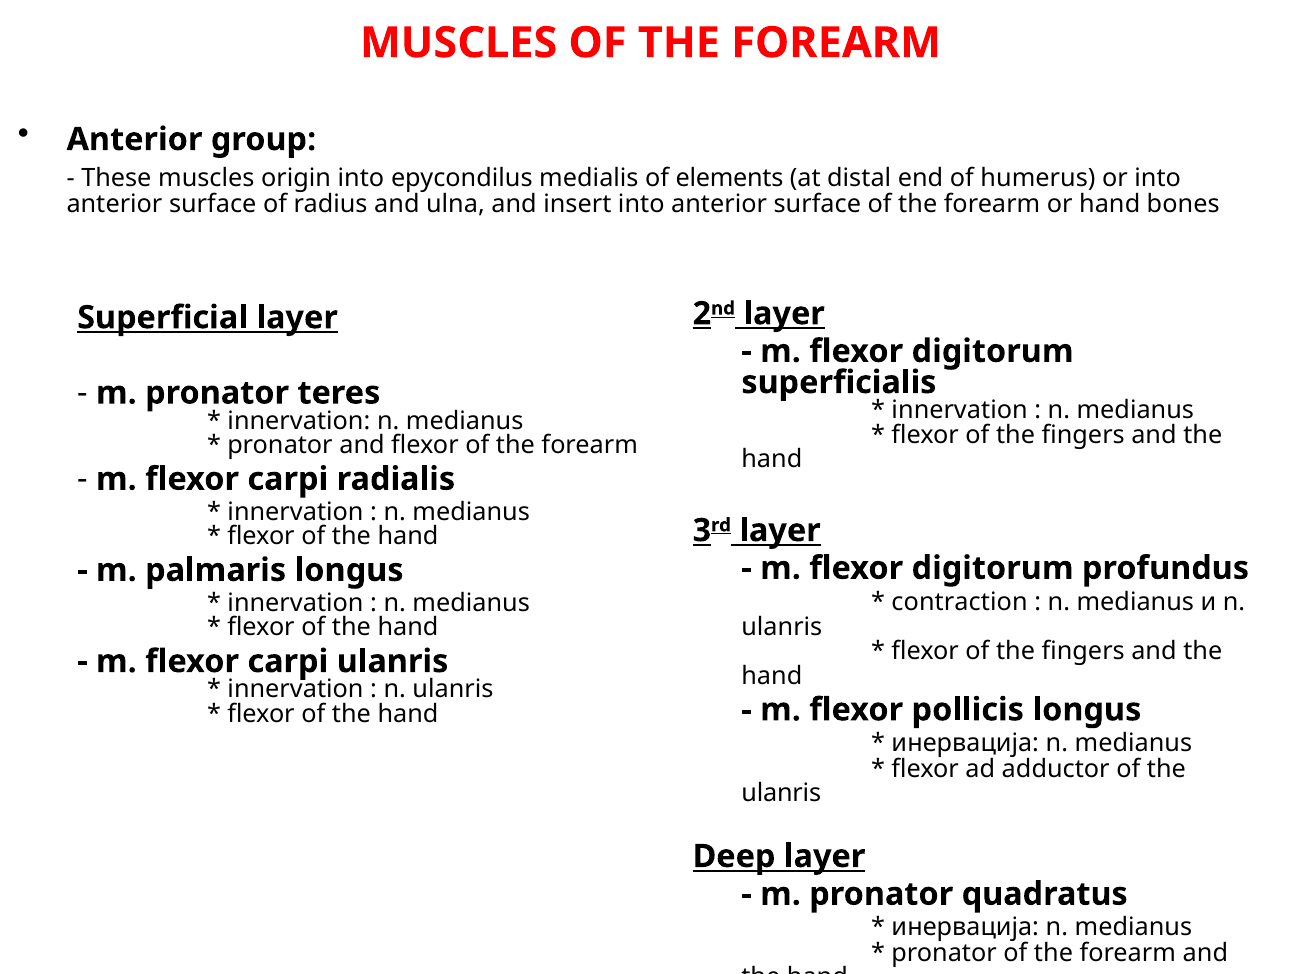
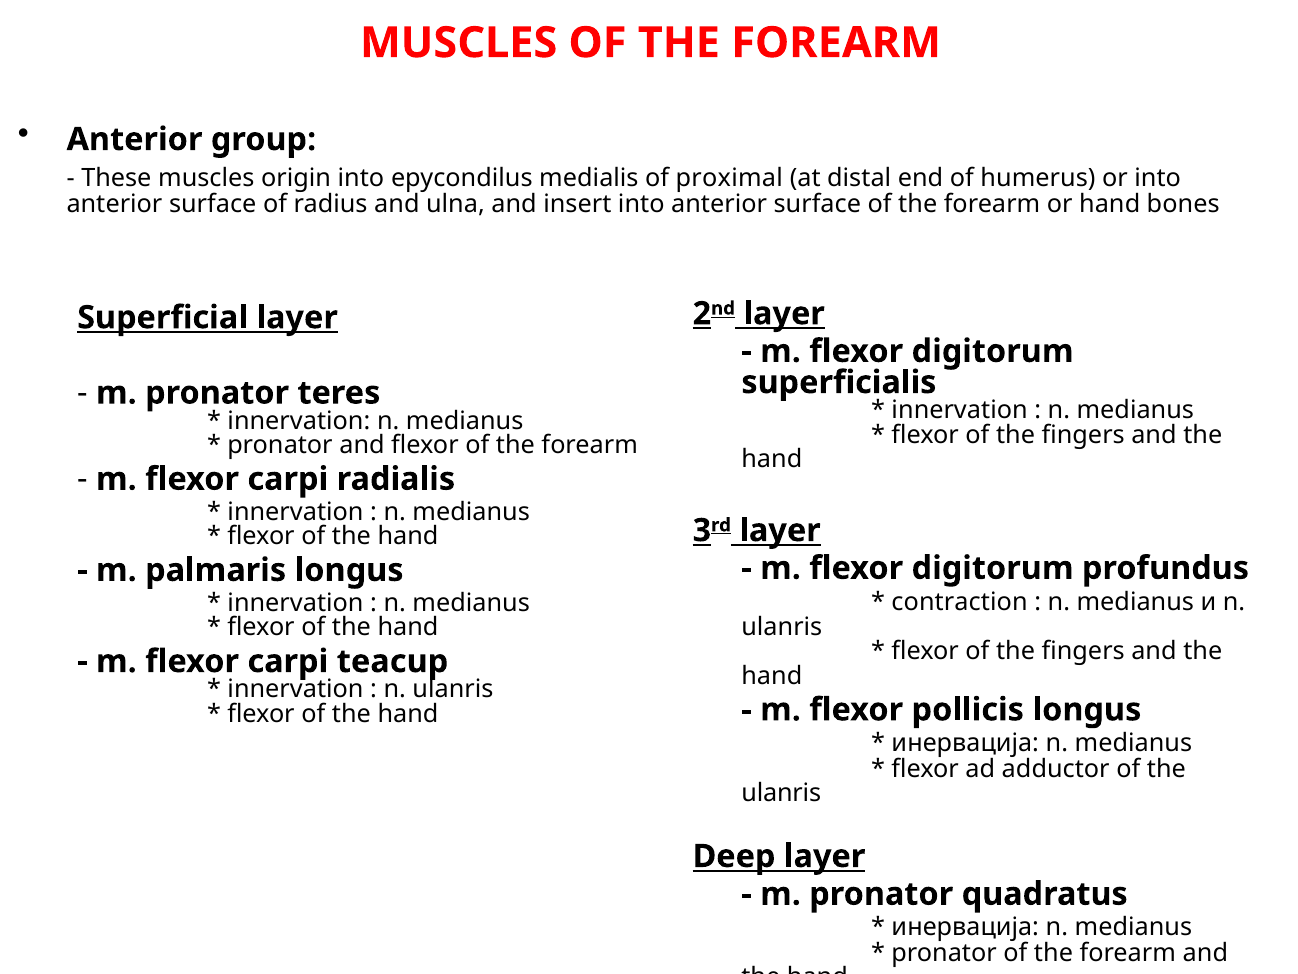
elements: elements -> proximal
carpi ulanris: ulanris -> teacup
